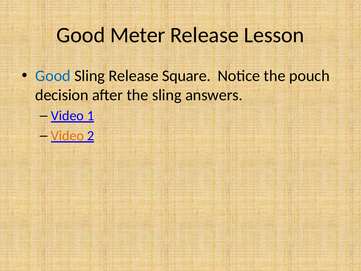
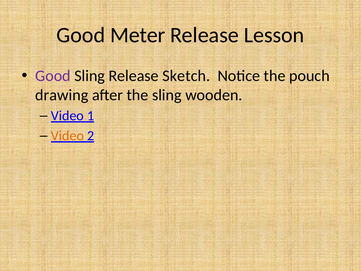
Good at (53, 76) colour: blue -> purple
Square: Square -> Sketch
decision: decision -> drawing
answers: answers -> wooden
